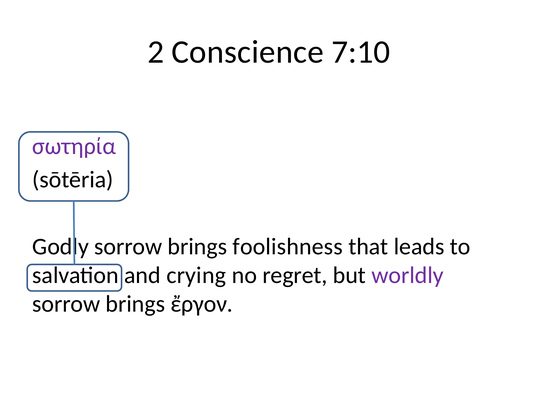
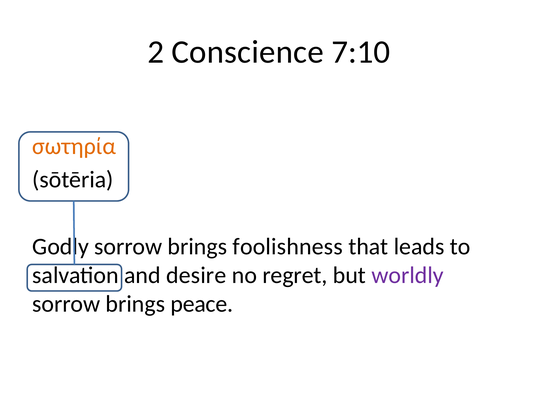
σωτηρία colour: purple -> orange
crying: crying -> desire
ἔργον: ἔργον -> peace
